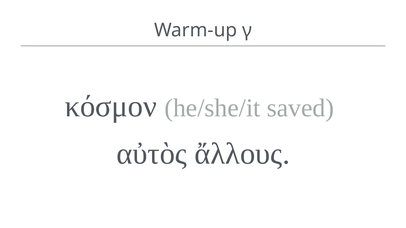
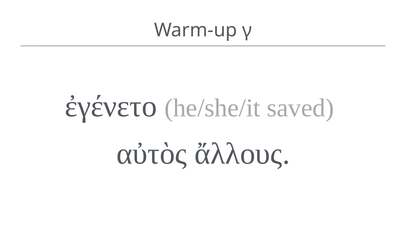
κόσμον: κόσμον -> ἐγένετο
